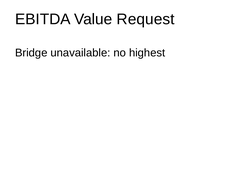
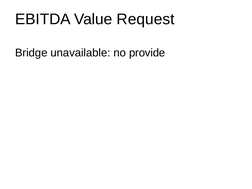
highest: highest -> provide
